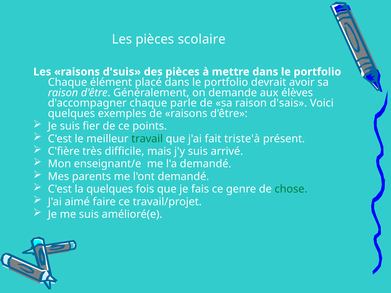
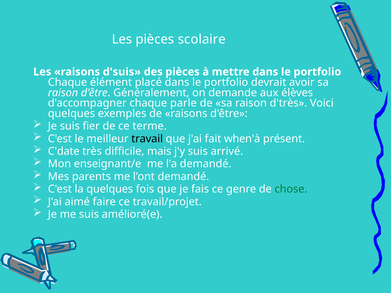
d'sais: d'sais -> d'très
points: points -> terme
travail colour: green -> black
triste'à: triste'à -> when'à
C'fière: C'fière -> C'date
